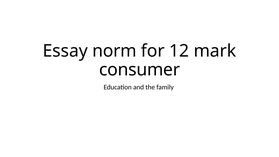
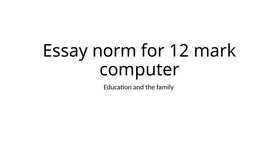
consumer: consumer -> computer
